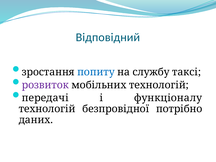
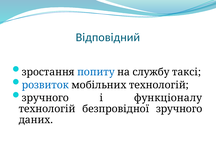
розвиток colour: purple -> blue
передачі at (45, 98): передачі -> зручного
безпровідної потрібно: потрібно -> зручного
